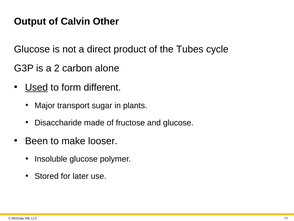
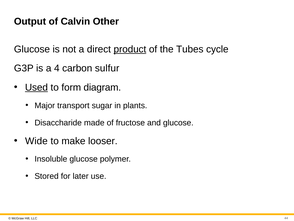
product underline: none -> present
2: 2 -> 4
alone: alone -> sulfur
different: different -> diagram
Been: Been -> Wide
